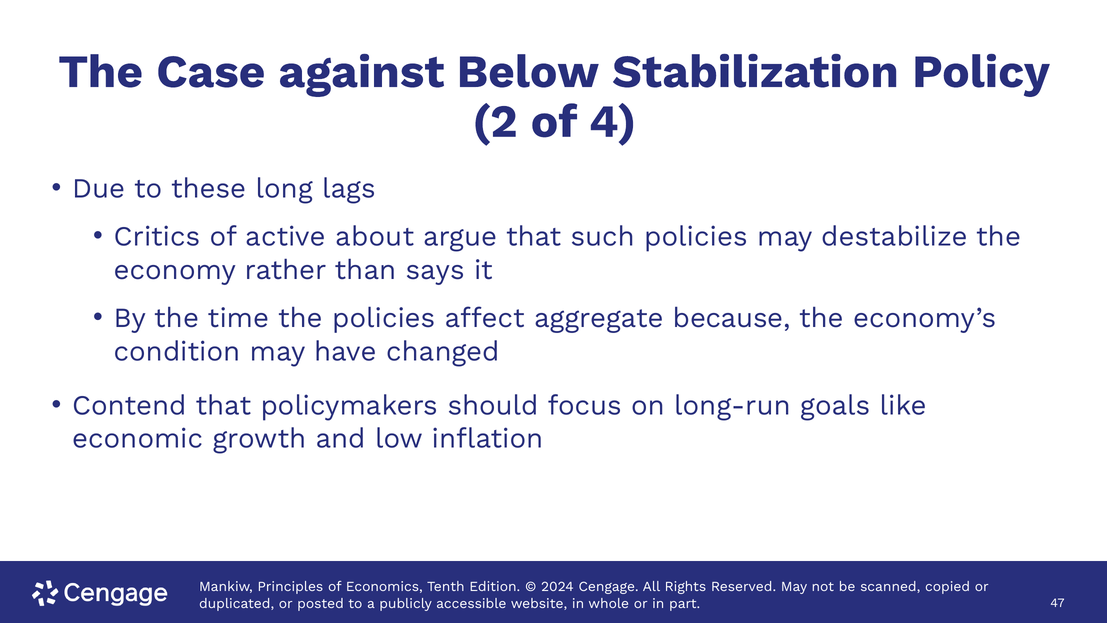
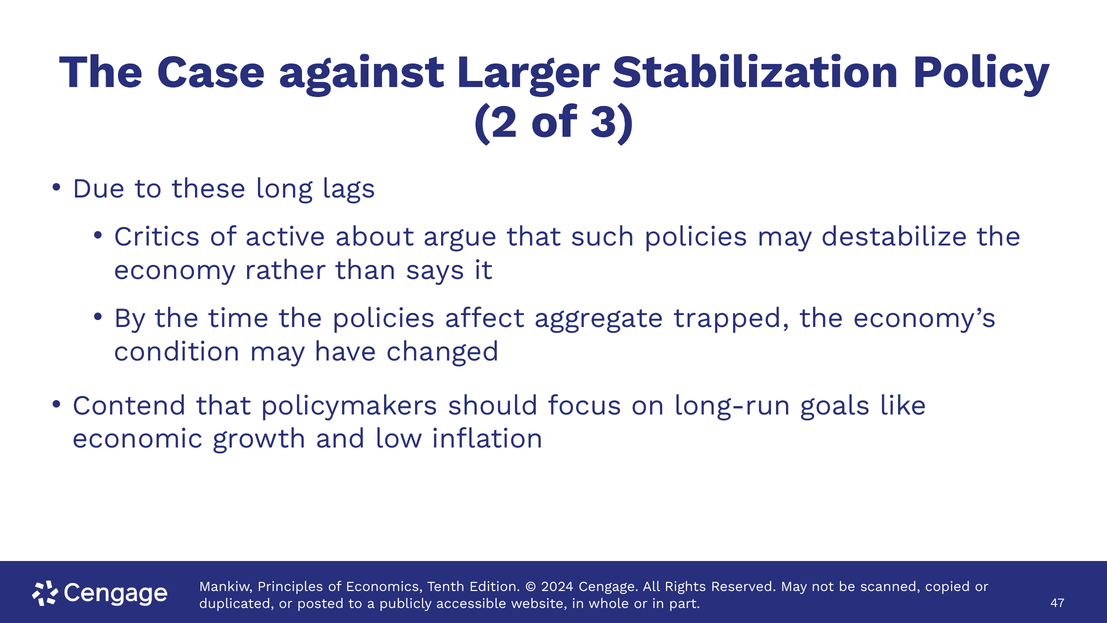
Below: Below -> Larger
4: 4 -> 3
because: because -> trapped
